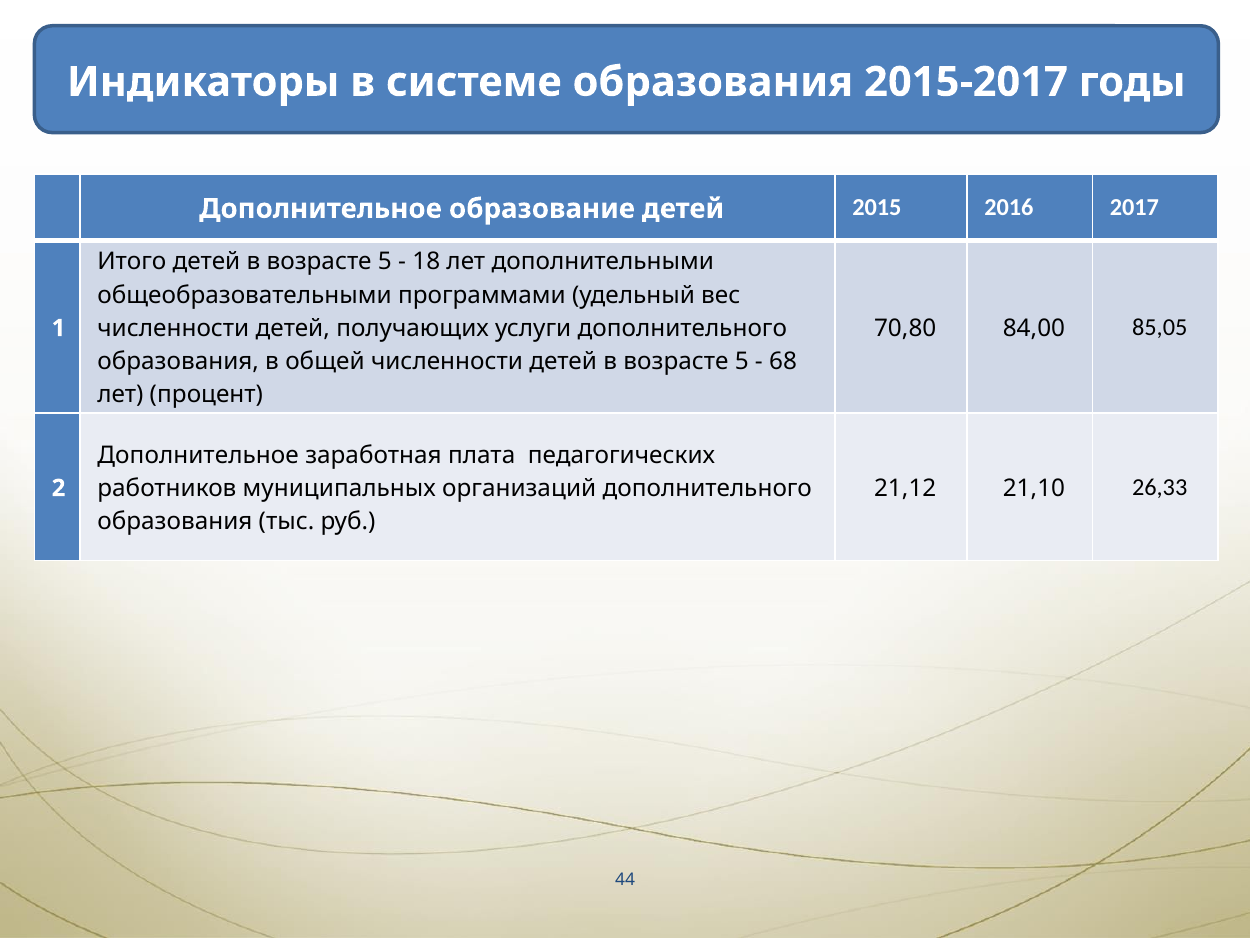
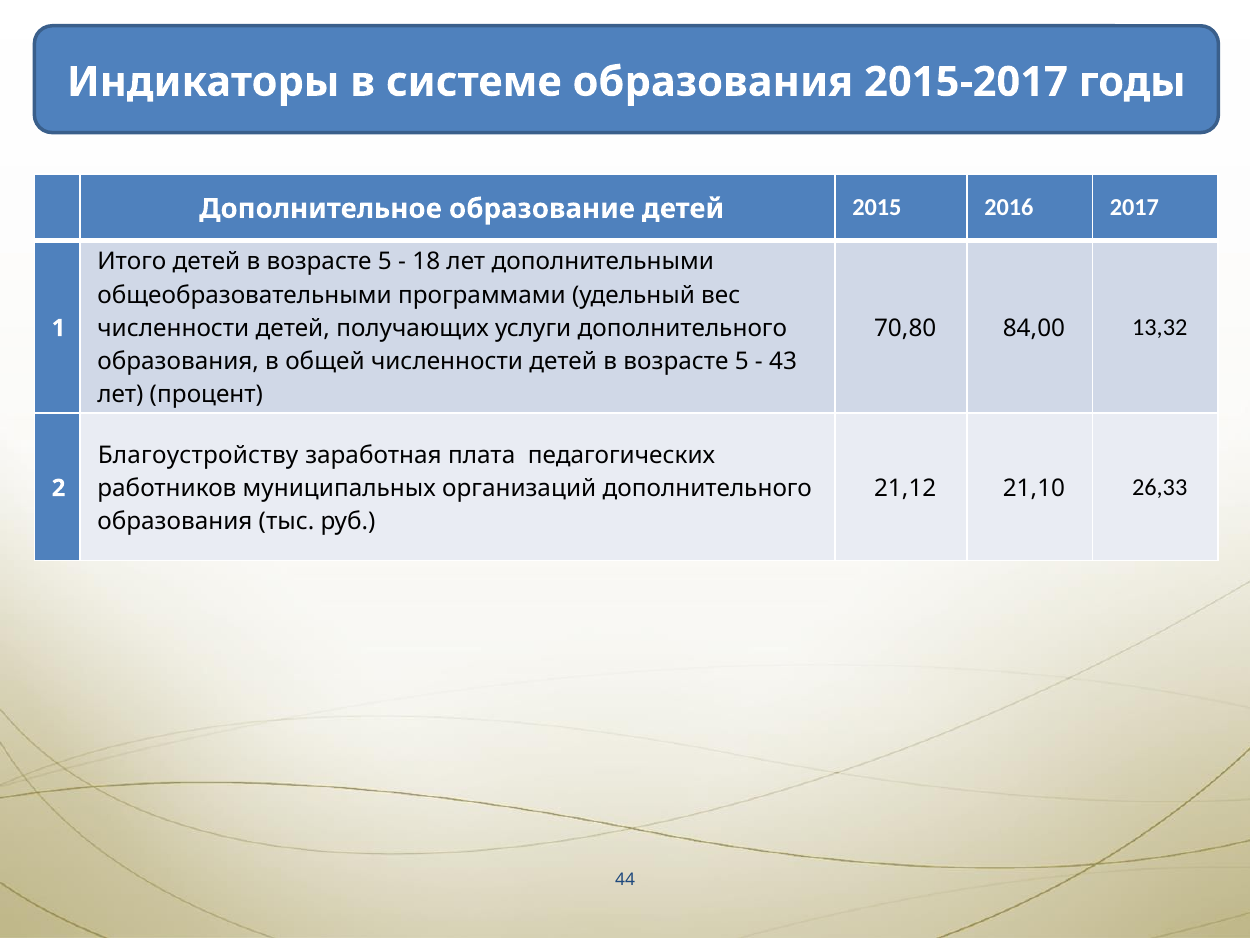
85,05: 85,05 -> 13,32
68: 68 -> 43
Дополнительное at (198, 455): Дополнительное -> Благоустройству
